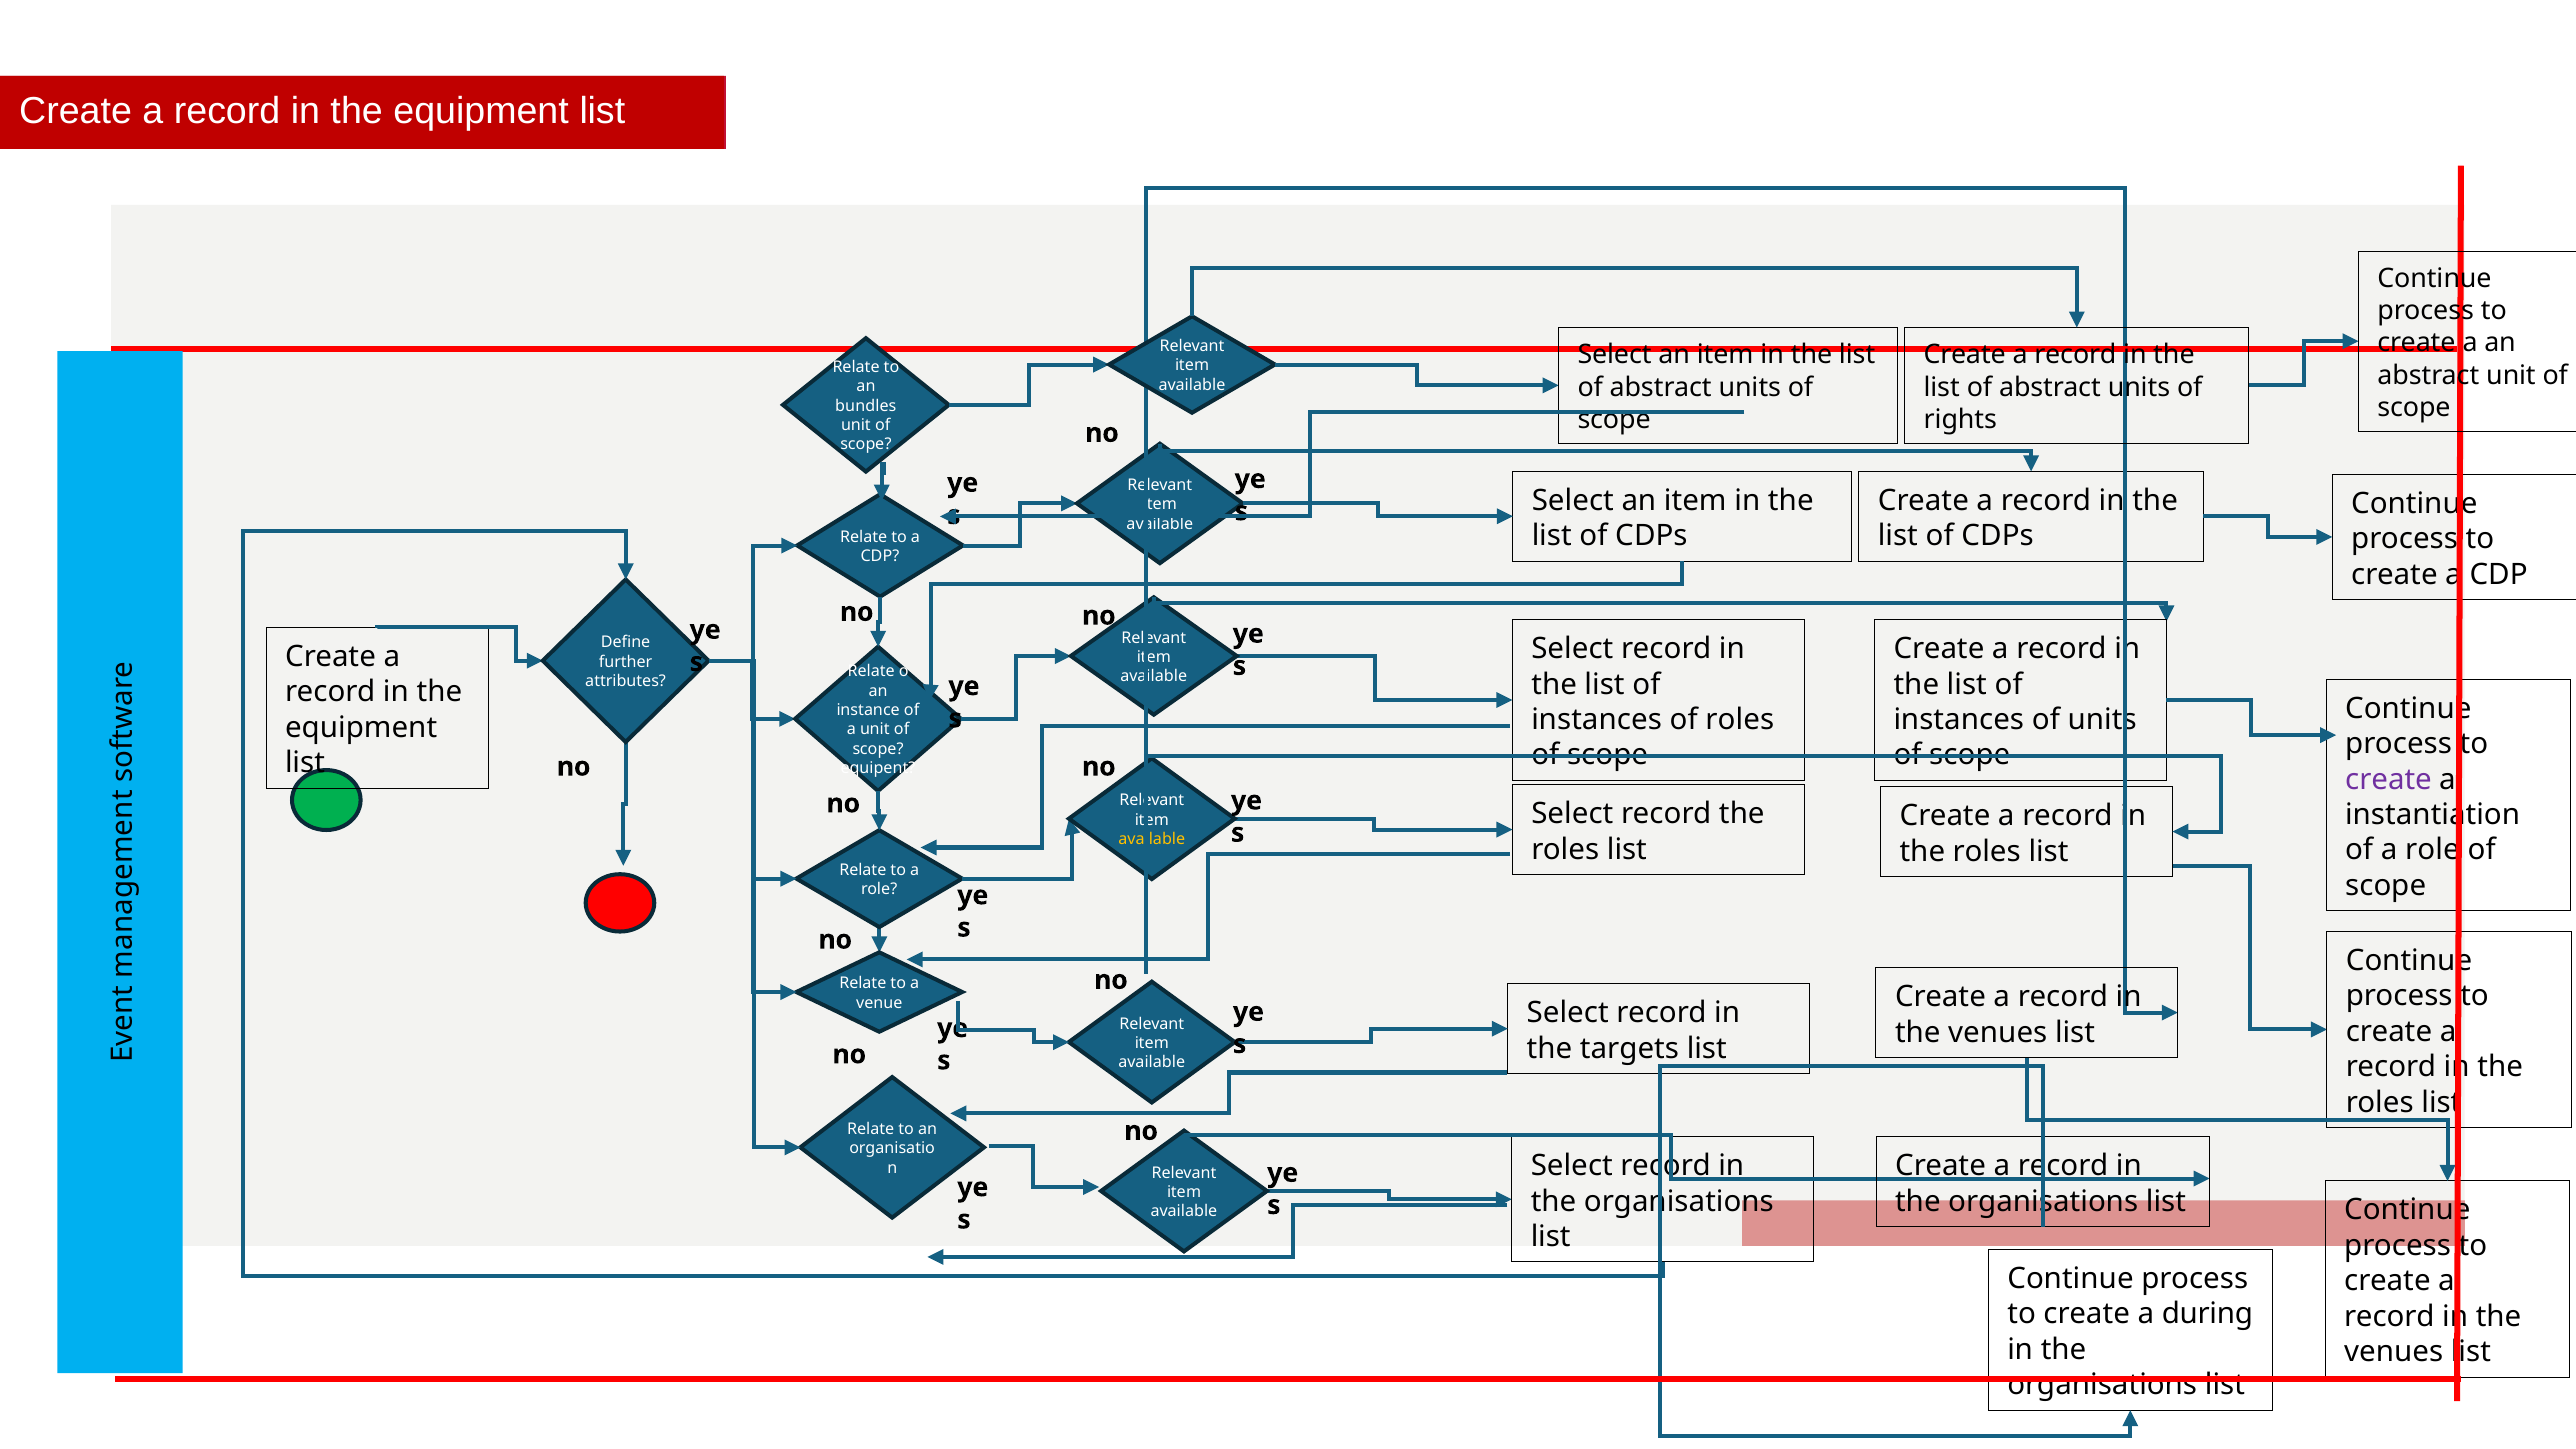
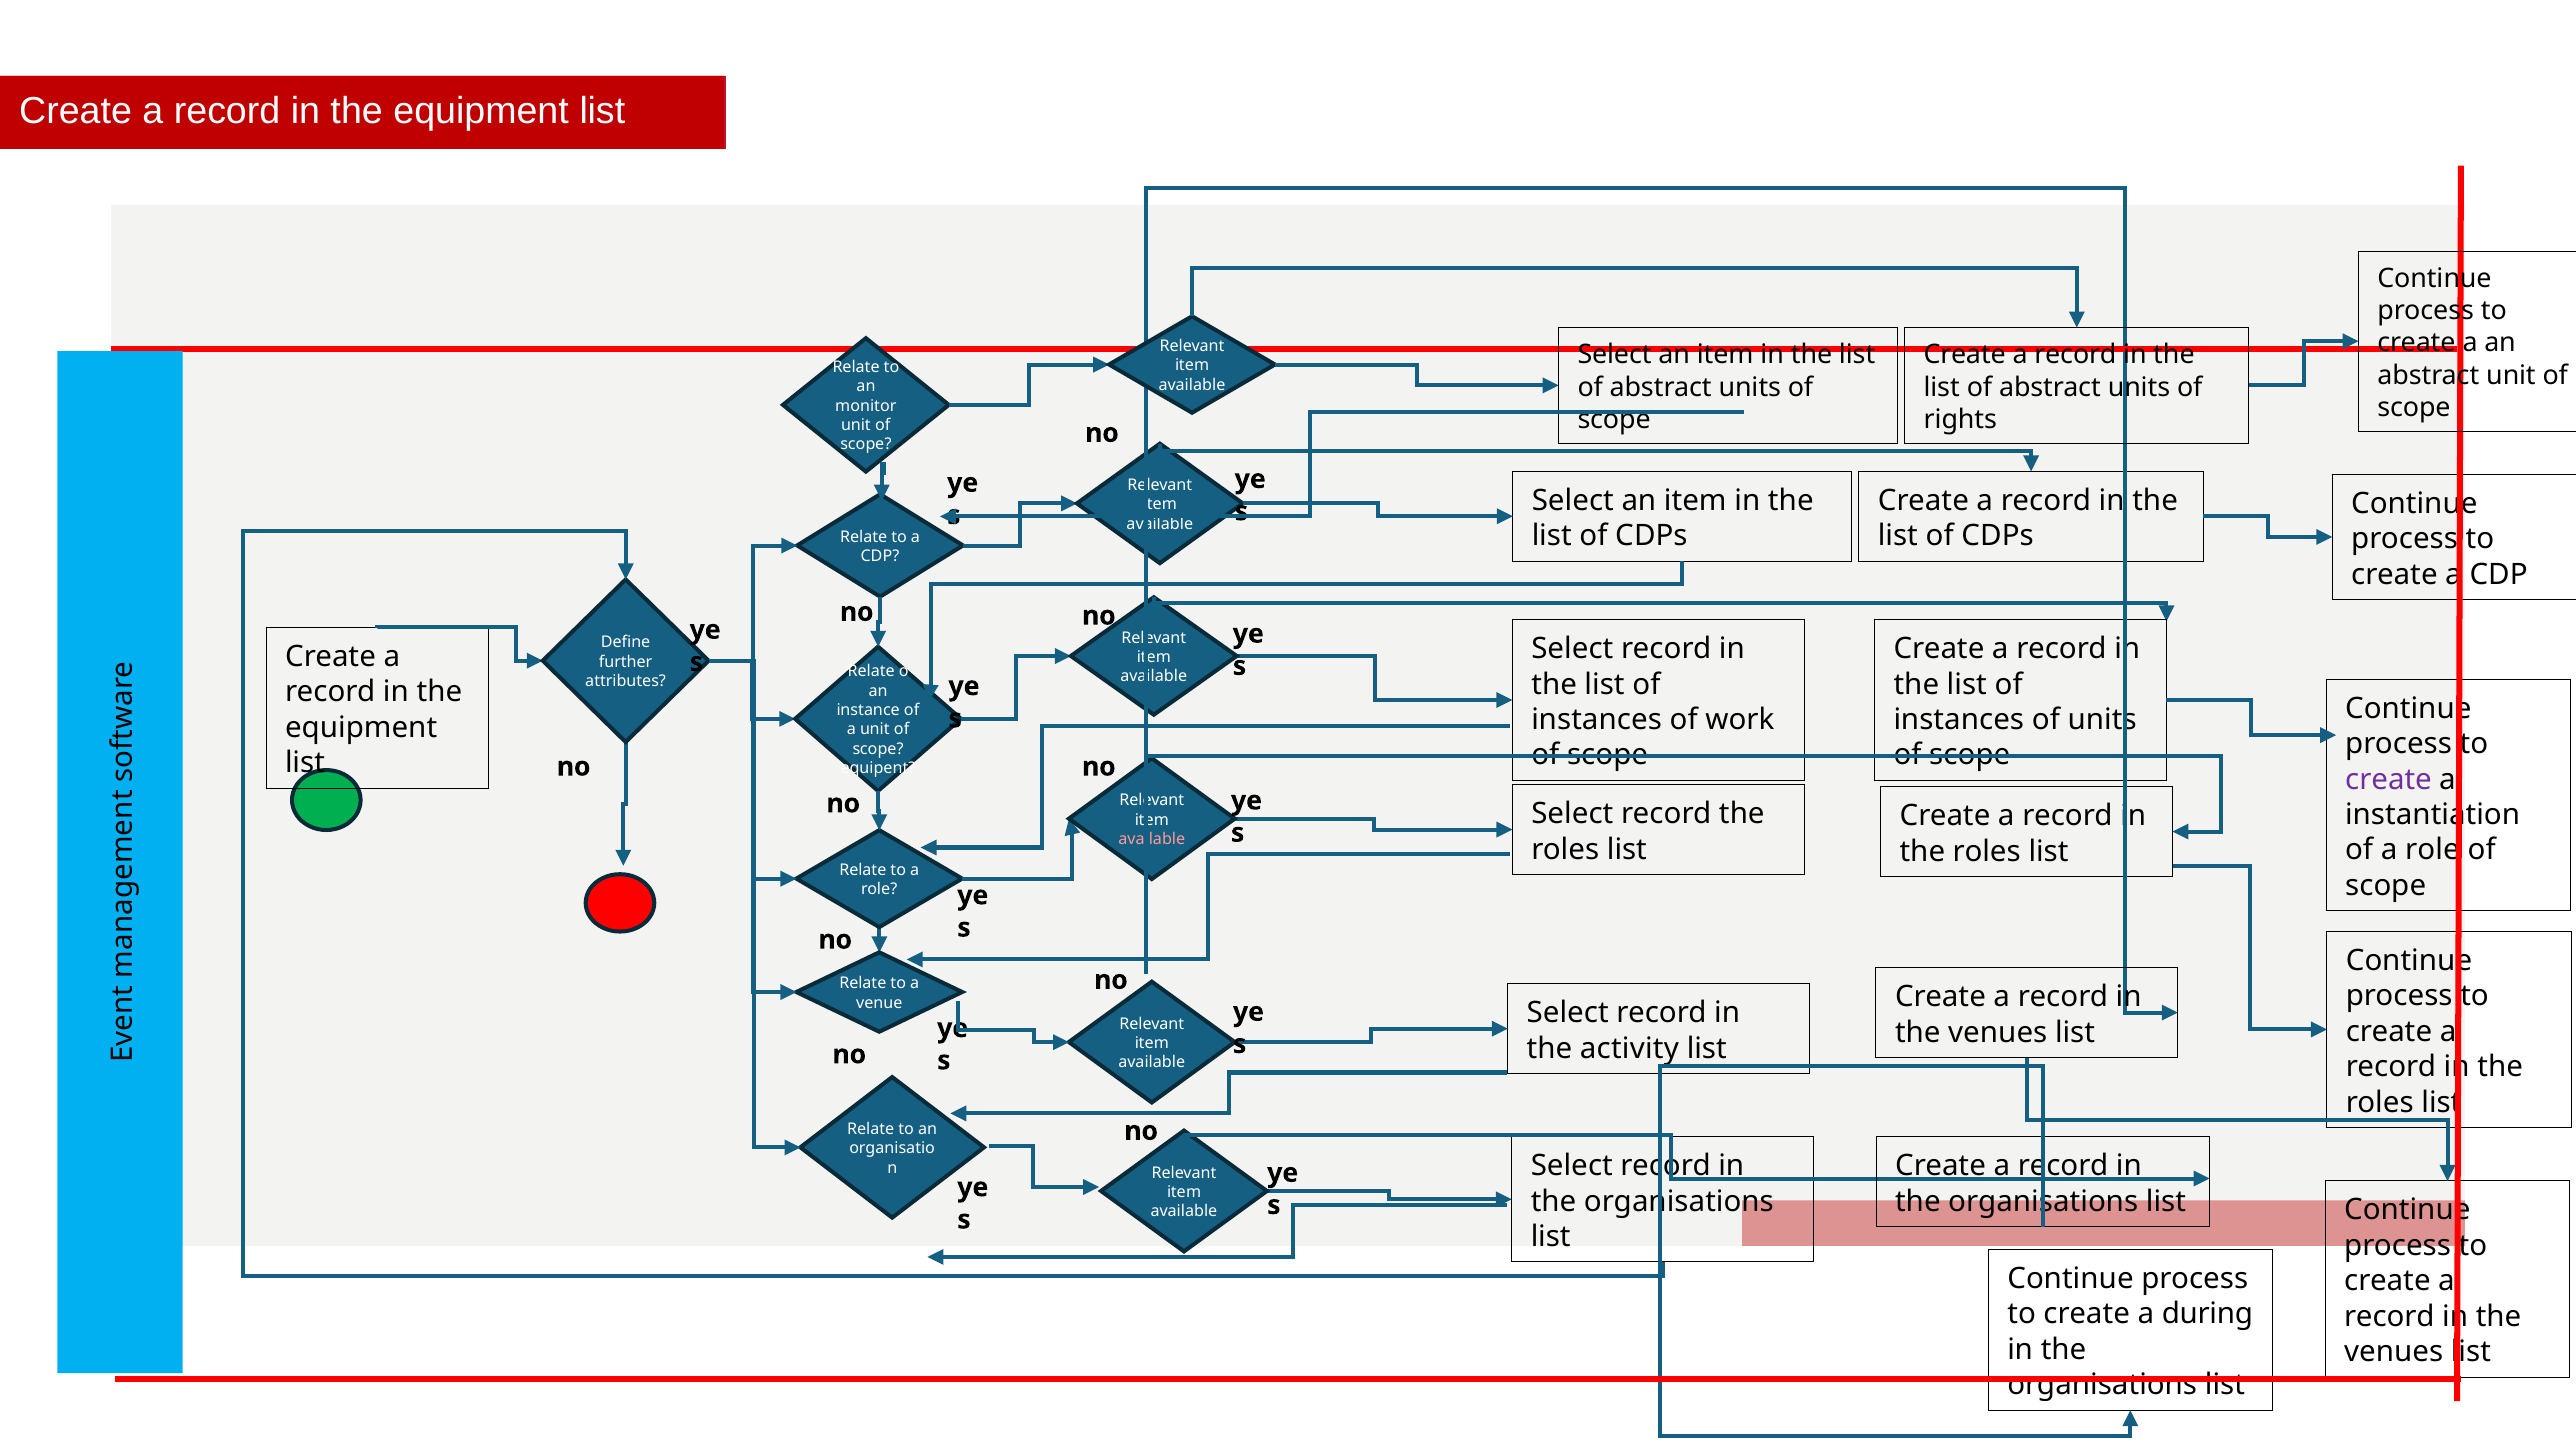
bundles: bundles -> monitor
of roles: roles -> work
available at (1152, 839) colour: yellow -> pink
targets: targets -> activity
